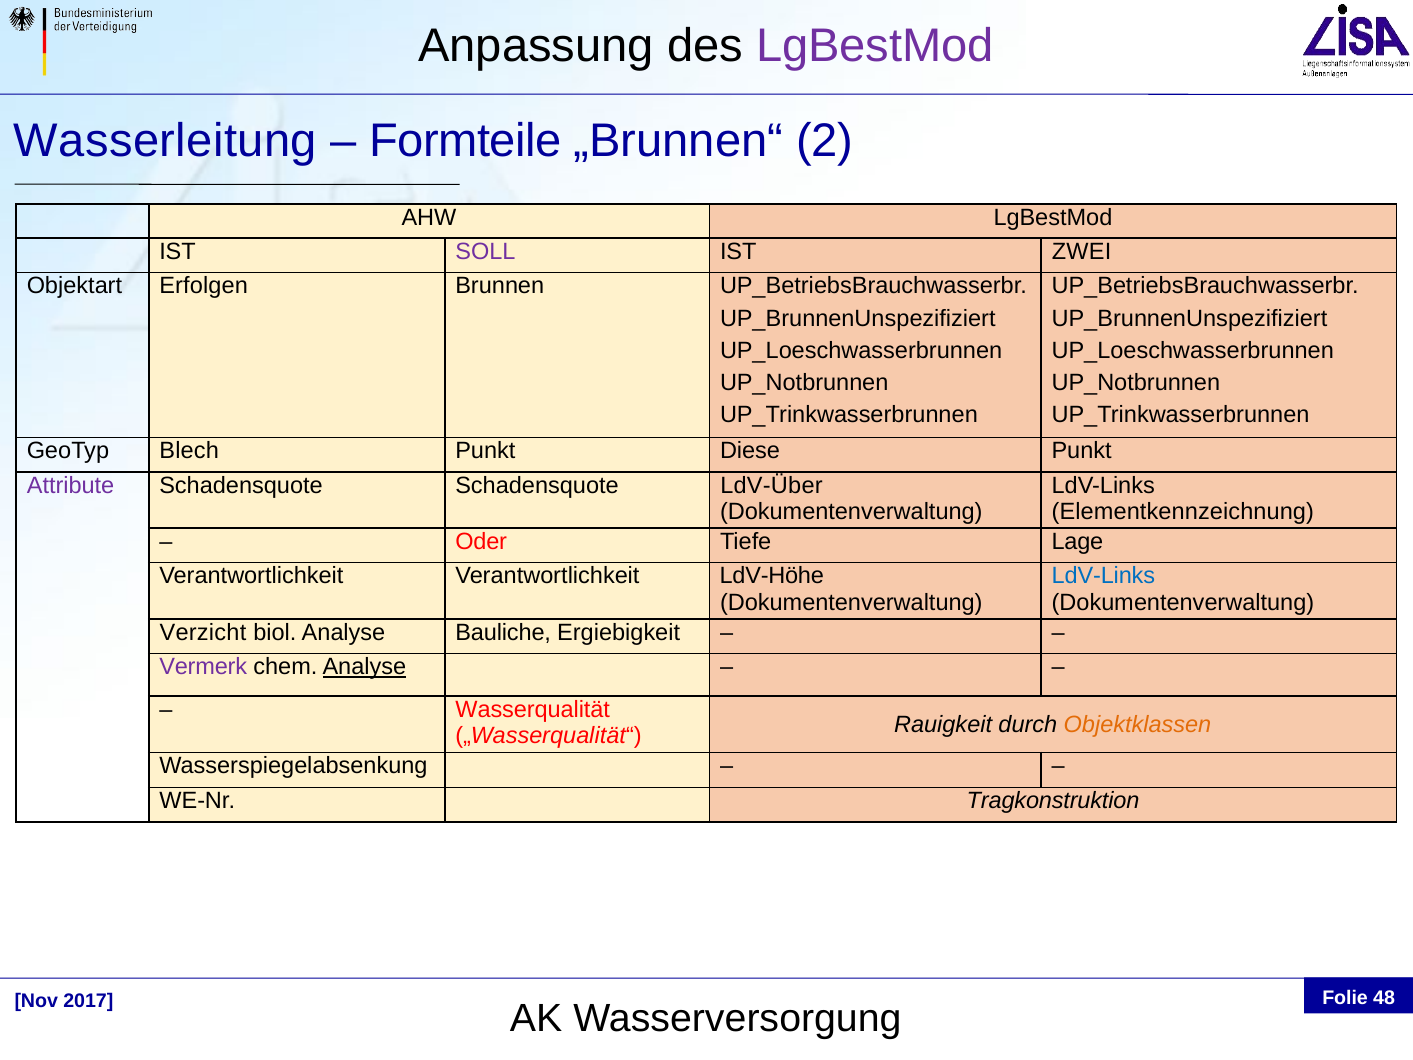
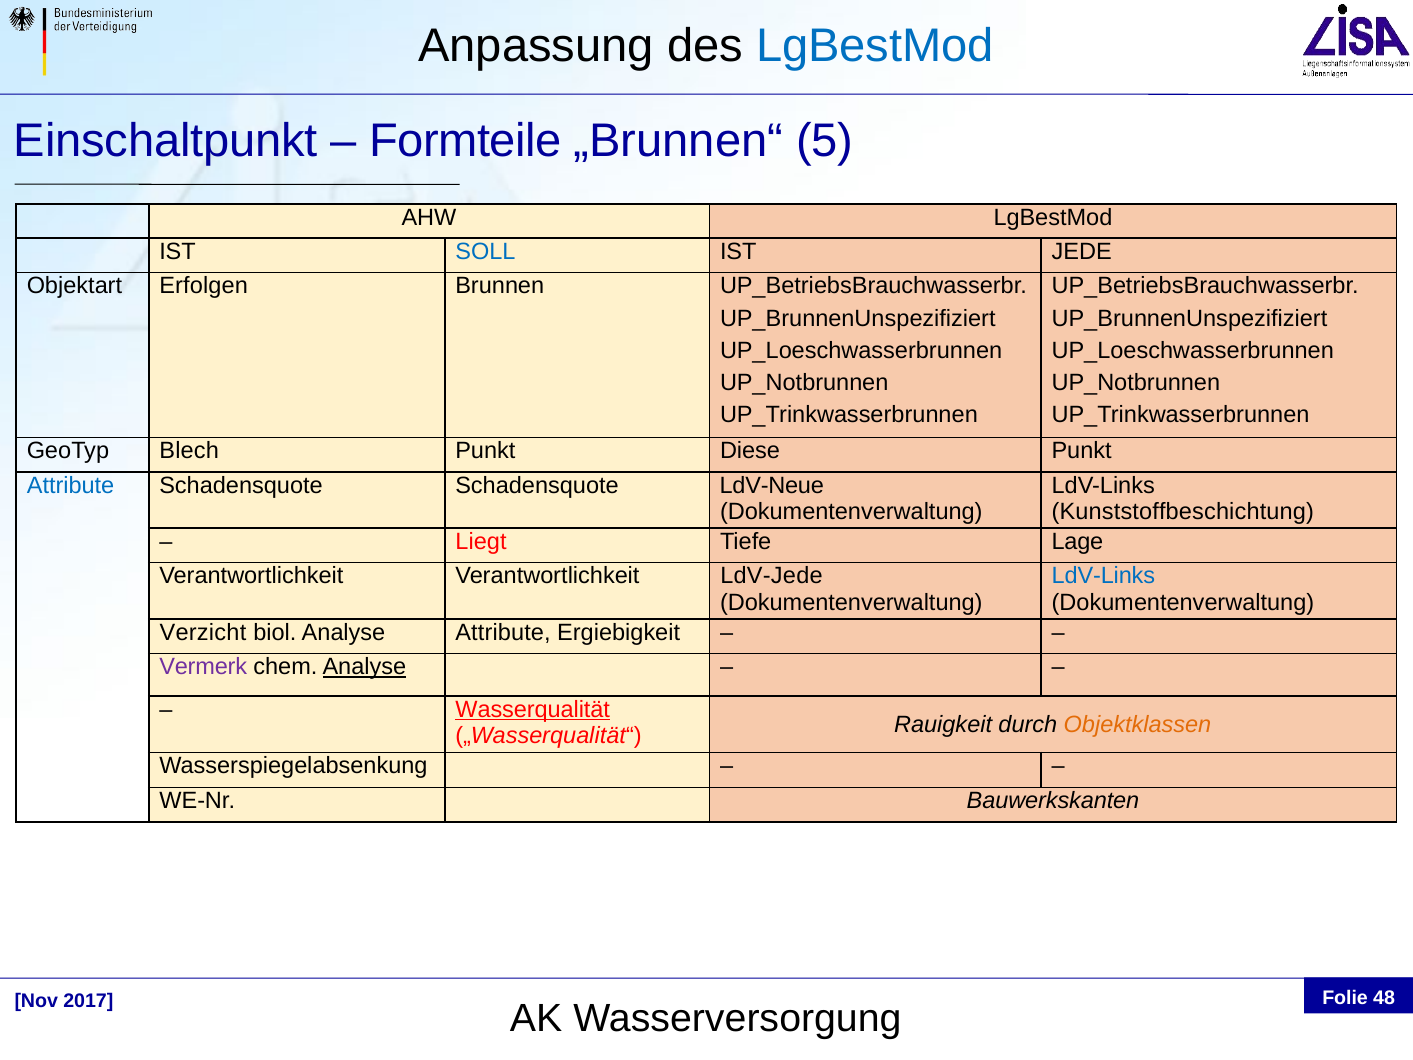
LgBestMod at (875, 46) colour: purple -> blue
Wasserleitung: Wasserleitung -> Einschaltpunkt
2: 2 -> 5
SOLL colour: purple -> blue
ZWEI: ZWEI -> JEDE
Attribute at (71, 485) colour: purple -> blue
LdV-Über: LdV-Über -> LdV-Neue
Elementkennzeichnung: Elementkennzeichnung -> Kunststoffbeschichtung
Oder: Oder -> Liegt
LdV-Höhe: LdV-Höhe -> LdV-Jede
Analyse Bauliche: Bauliche -> Attribute
Wasserqualität underline: none -> present
Tragkonstruktion: Tragkonstruktion -> Bauwerkskanten
